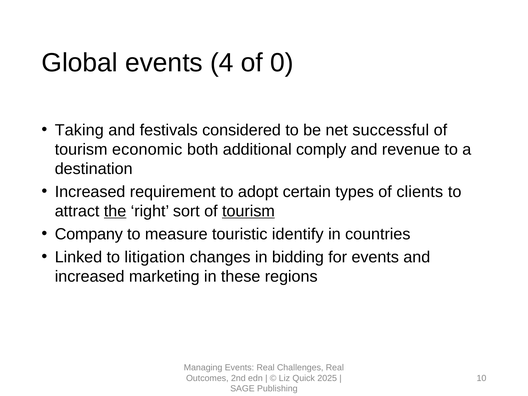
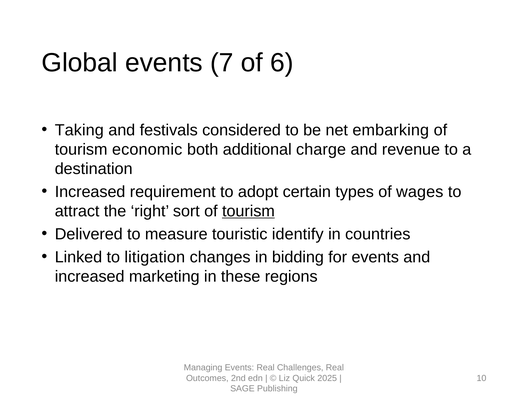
4: 4 -> 7
0: 0 -> 6
successful: successful -> embarking
comply: comply -> charge
clients: clients -> wages
the underline: present -> none
Company: Company -> Delivered
